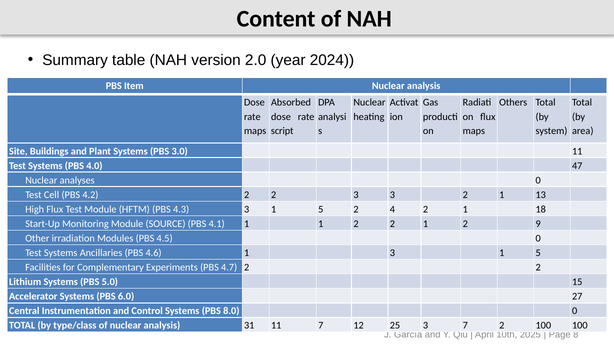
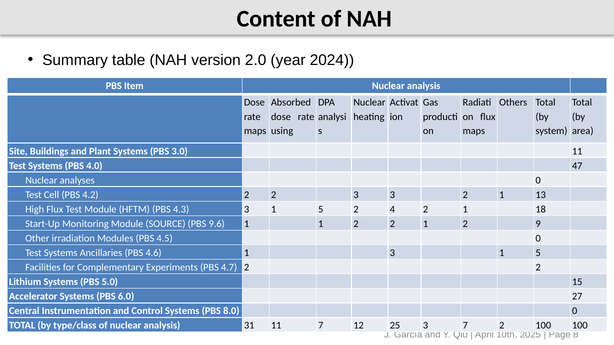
script: script -> using
4.1: 4.1 -> 9.6
